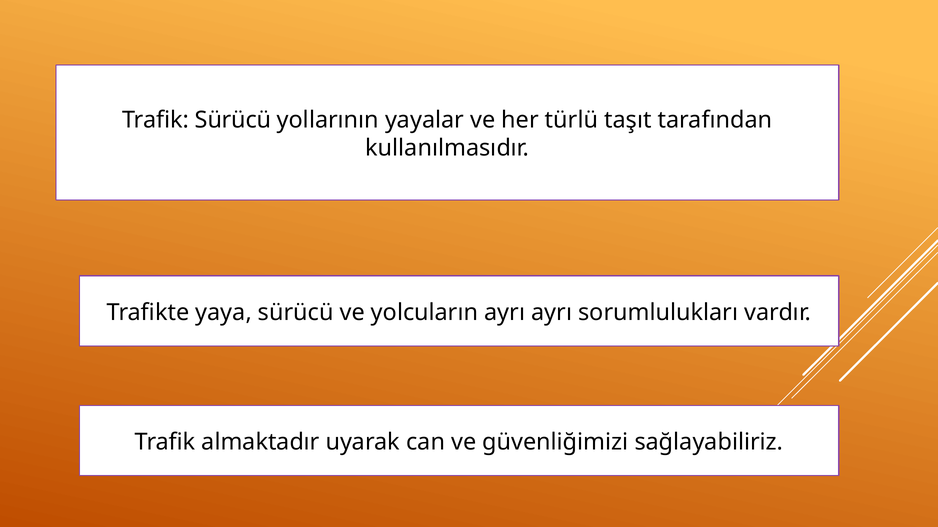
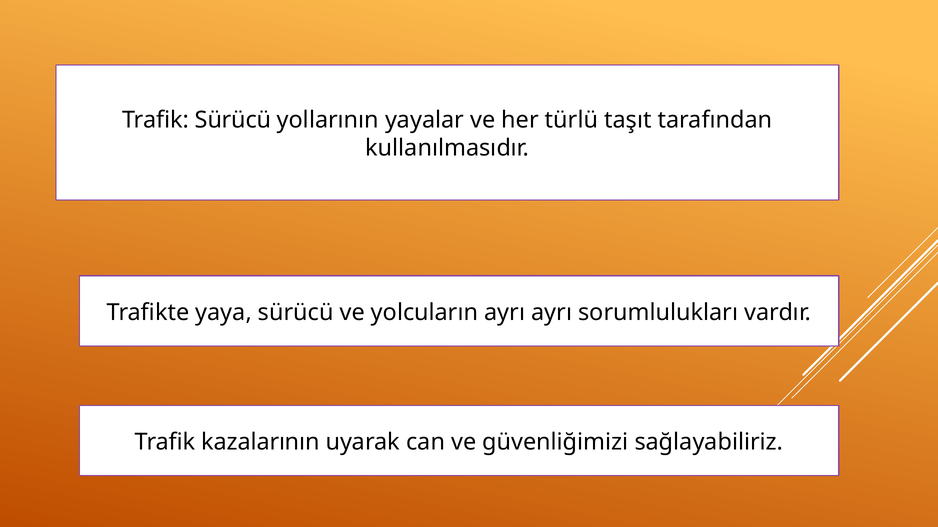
almaktadır: almaktadır -> kazalarının
